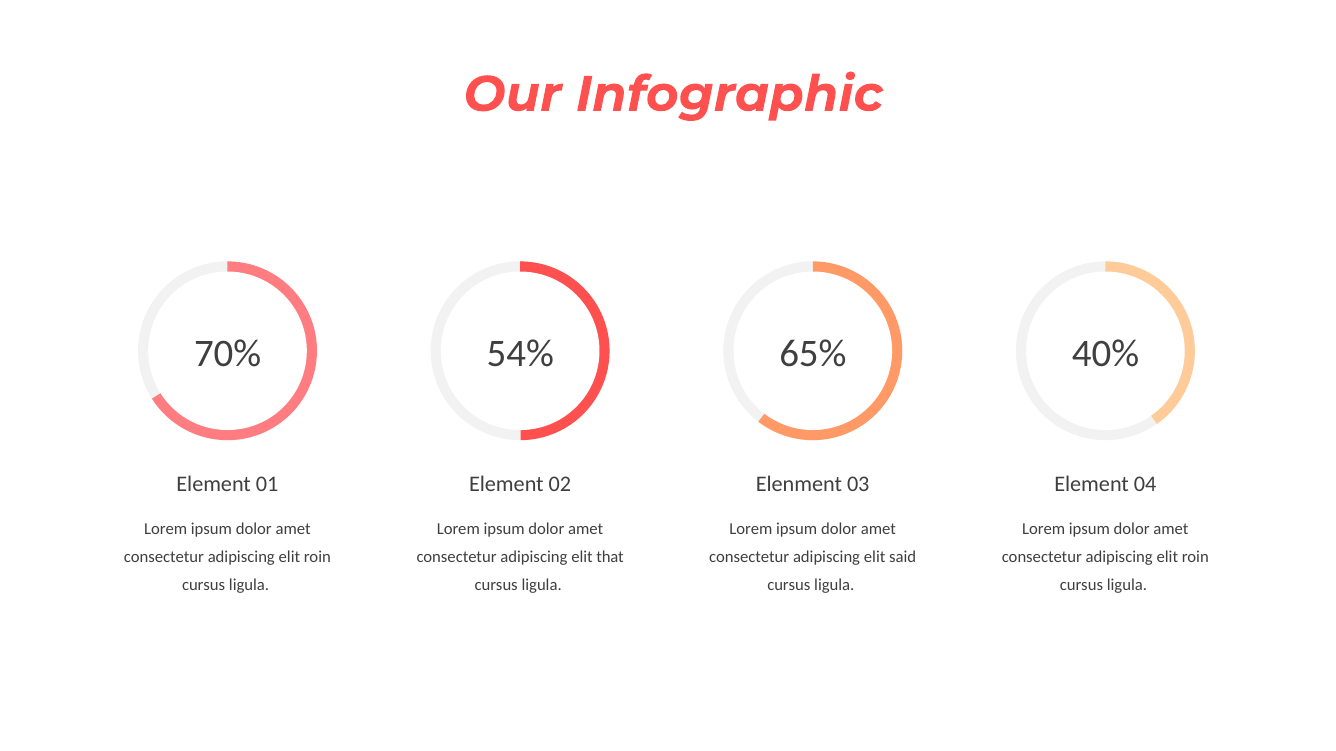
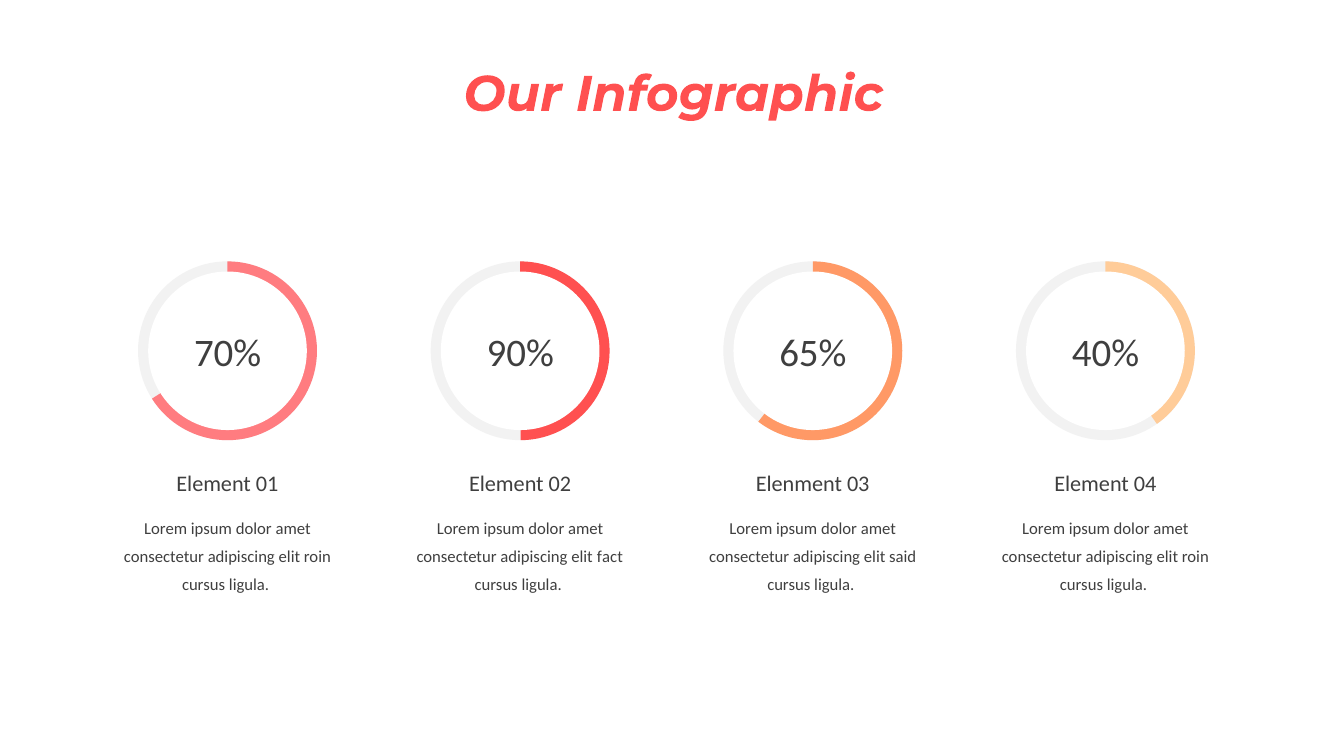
54%: 54% -> 90%
that: that -> fact
